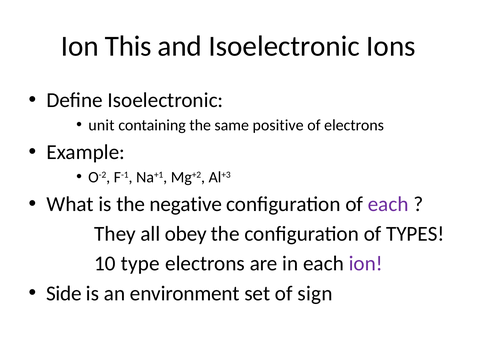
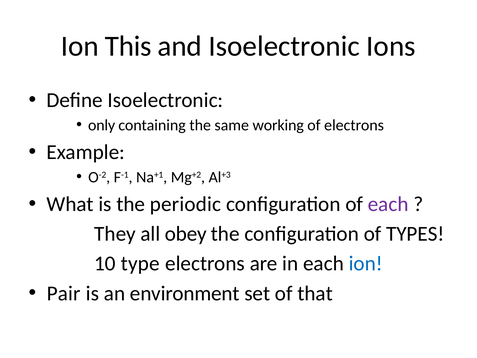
unit: unit -> only
positive: positive -> working
negative: negative -> periodic
ion at (366, 263) colour: purple -> blue
Side: Side -> Pair
sign: sign -> that
